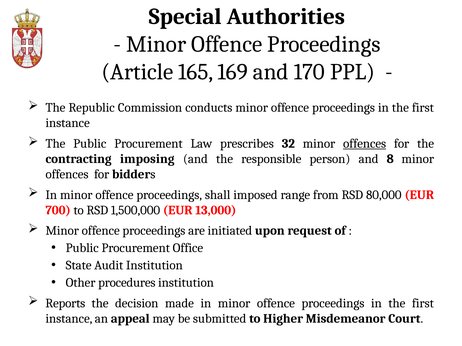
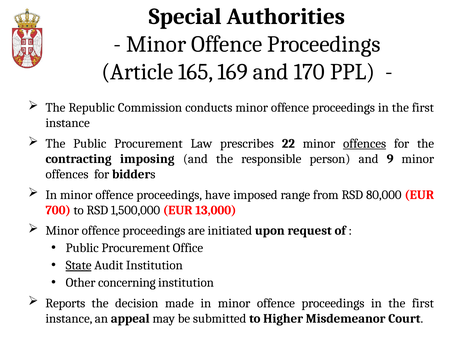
32: 32 -> 22
8: 8 -> 9
shall: shall -> have
State underline: none -> present
procedures: procedures -> concerning
